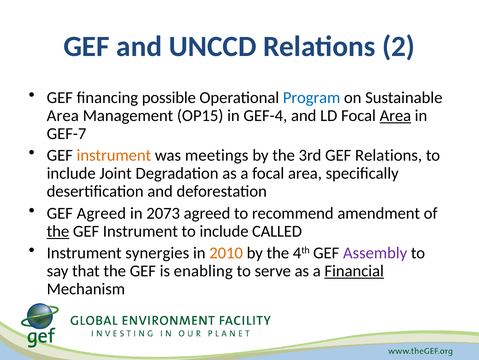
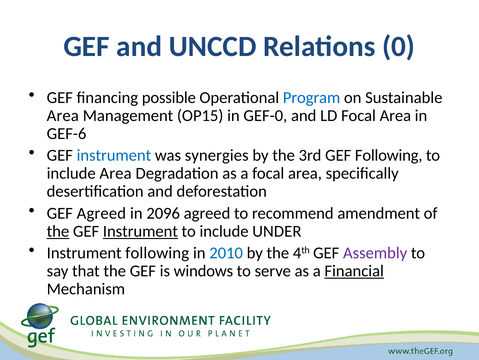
2: 2 -> 0
GEF-4: GEF-4 -> GEF-0
Area at (395, 115) underline: present -> none
GEF-7: GEF-7 -> GEF-6
instrument at (114, 155) colour: orange -> blue
meetings: meetings -> synergies
GEF Relations: Relations -> Following
include Joint: Joint -> Area
2073: 2073 -> 2096
Instrument at (140, 231) underline: none -> present
CALLED: CALLED -> UNDER
Instrument synergies: synergies -> following
2010 colour: orange -> blue
enabling: enabling -> windows
